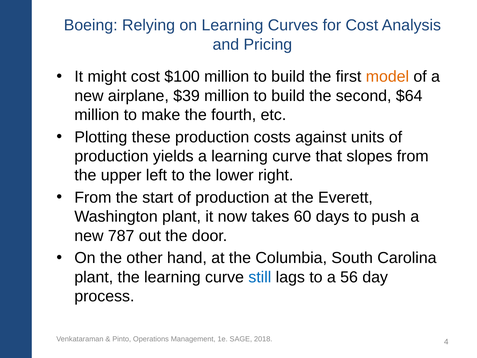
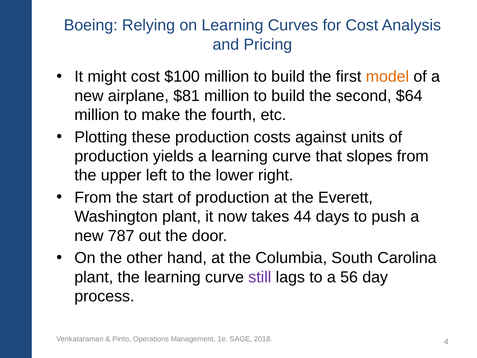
$39: $39 -> $81
60: 60 -> 44
still colour: blue -> purple
